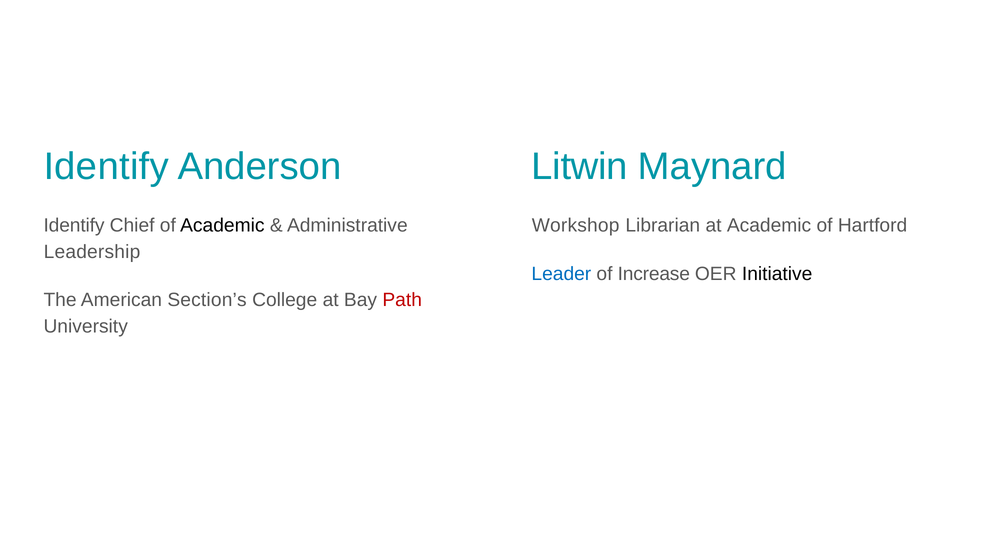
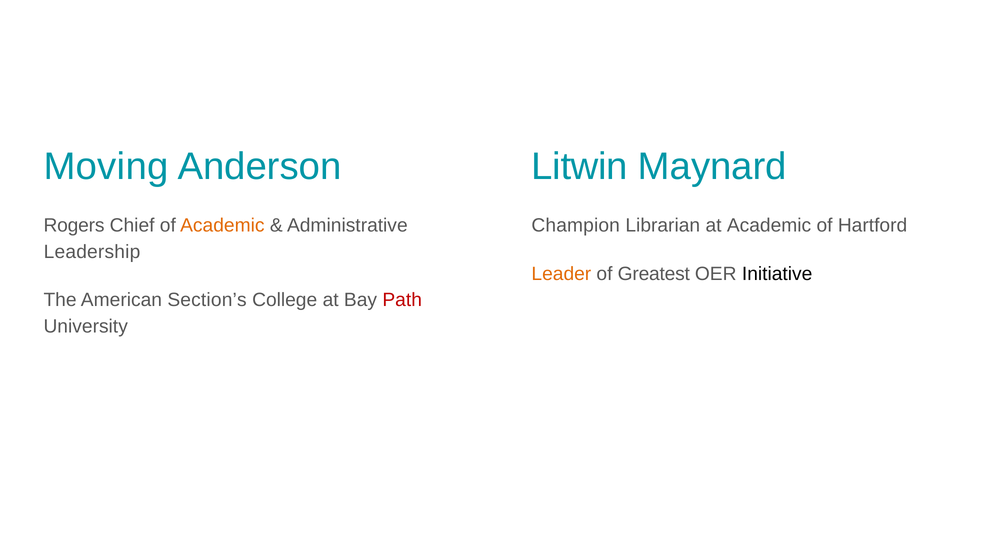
Identify at (106, 167): Identify -> Moving
Identify at (74, 225): Identify -> Rogers
Academic at (222, 225) colour: black -> orange
Workshop: Workshop -> Champion
Leader colour: blue -> orange
Increase: Increase -> Greatest
